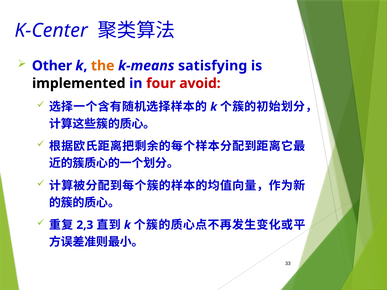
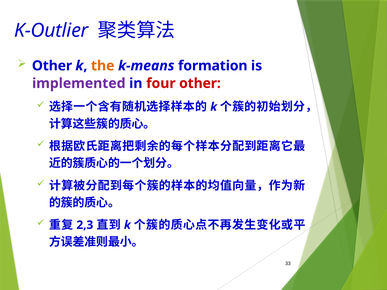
K-Center: K-Center -> K-Outlier
satisfying: satisfying -> formation
implemented colour: black -> purple
four avoid: avoid -> other
